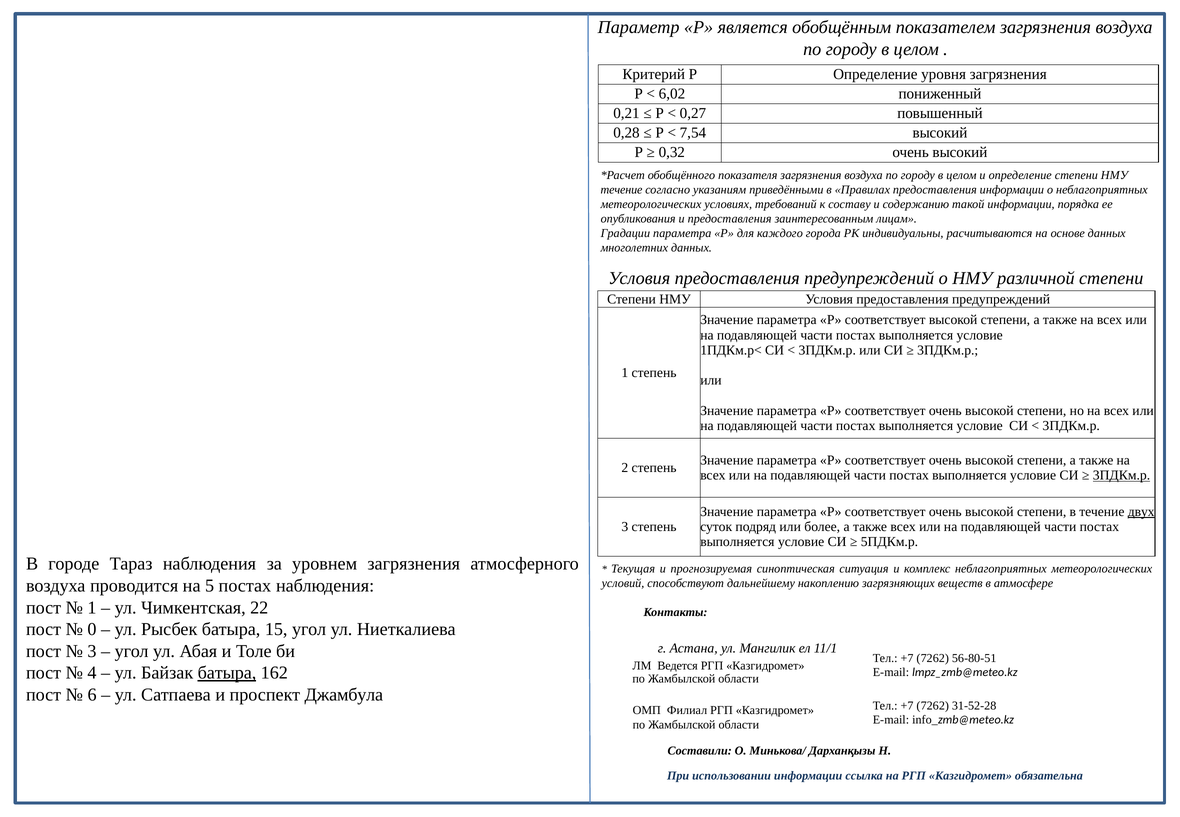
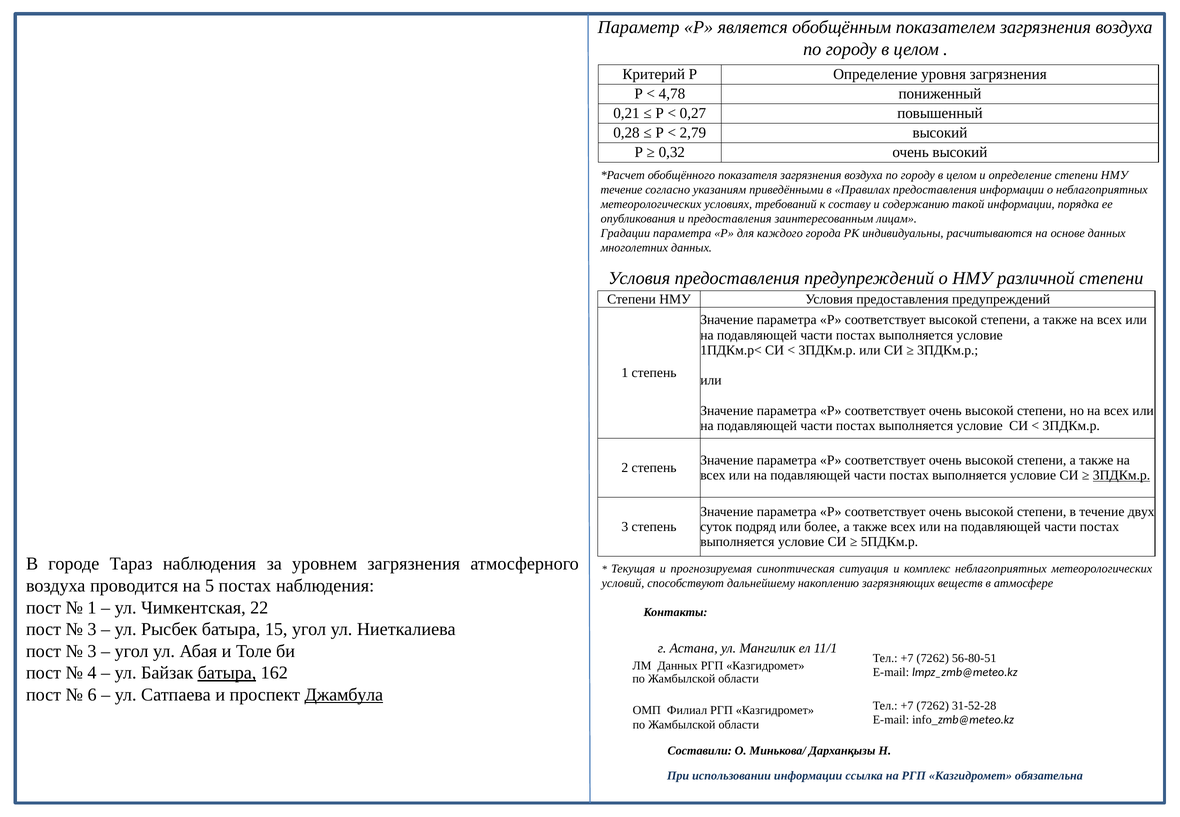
6,02: 6,02 -> 4,78
7,54: 7,54 -> 2,79
двух underline: present -> none
0 at (92, 629): 0 -> 3
ЛМ Ведется: Ведется -> Данных
Джамбула underline: none -> present
